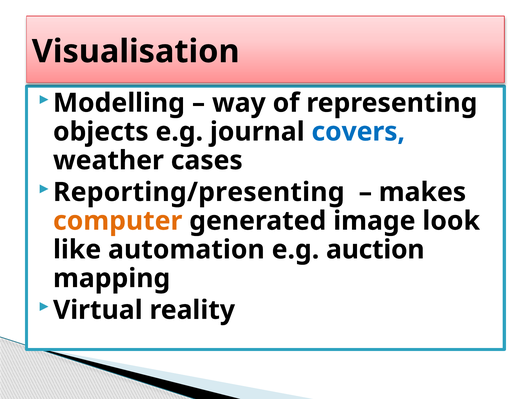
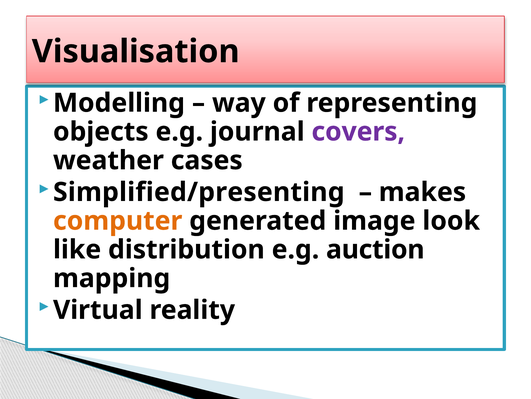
covers colour: blue -> purple
Reporting/presenting: Reporting/presenting -> Simplified/presenting
automation: automation -> distribution
